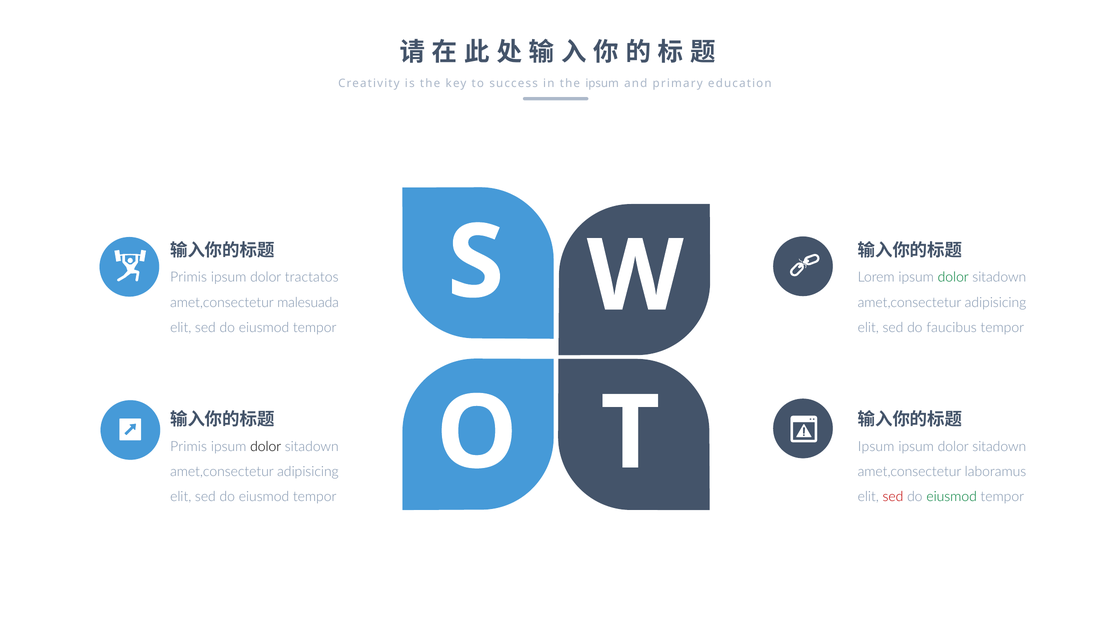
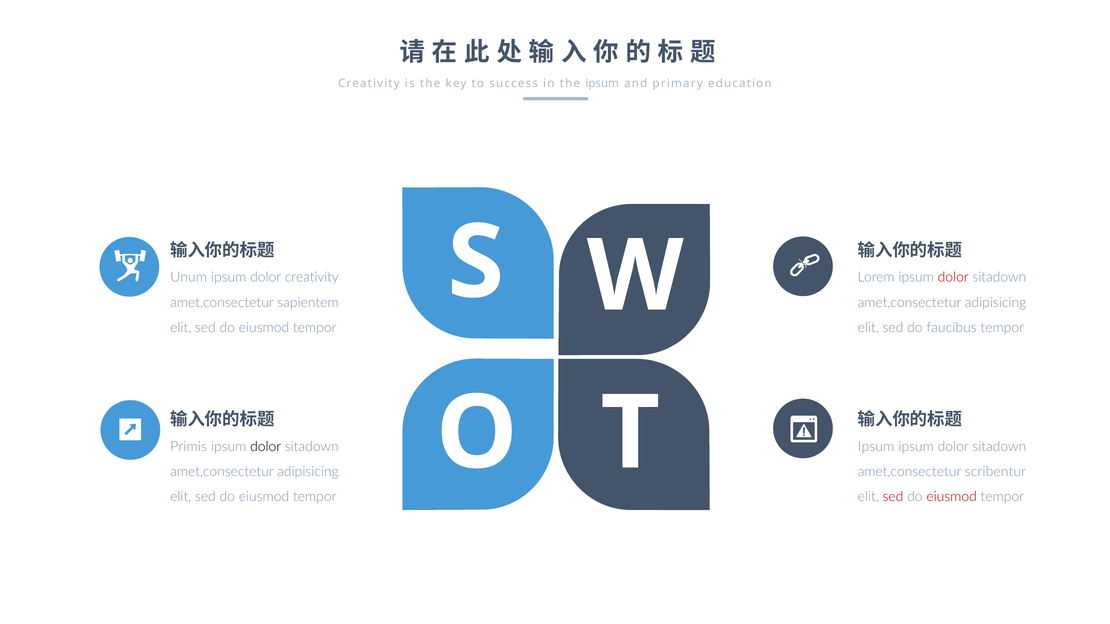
Primis at (189, 278): Primis -> Unum
dolor tractatos: tractatos -> creativity
dolor at (953, 278) colour: green -> red
malesuada: malesuada -> sapientem
laboramus: laboramus -> scribentur
eiusmod at (952, 497) colour: green -> red
